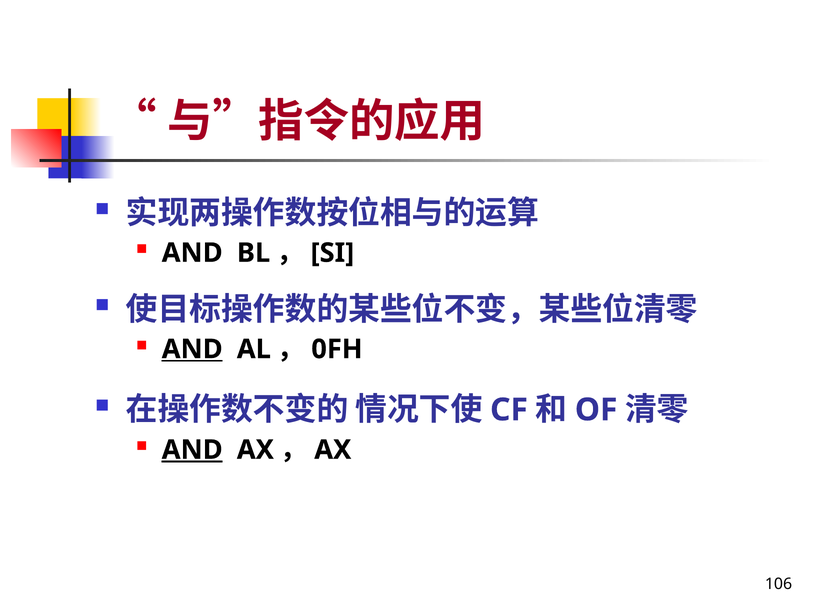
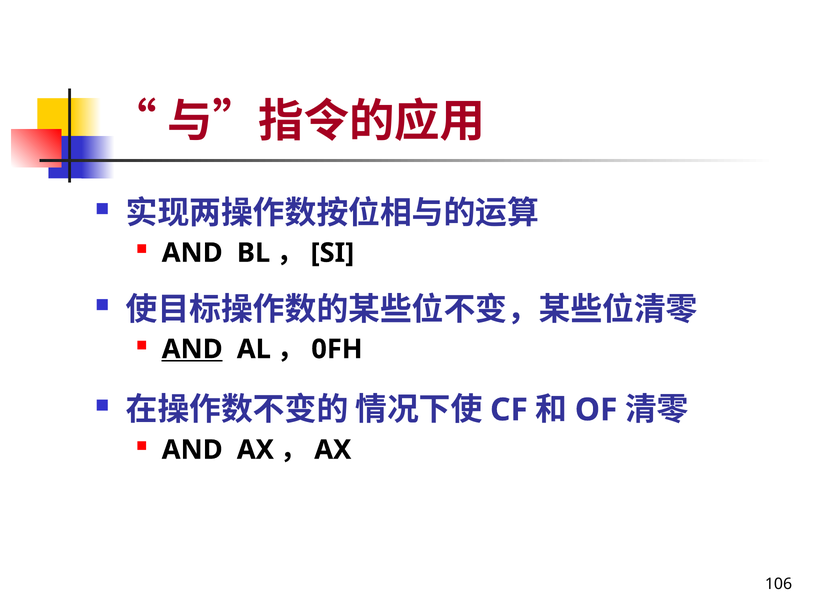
AND at (192, 450) underline: present -> none
